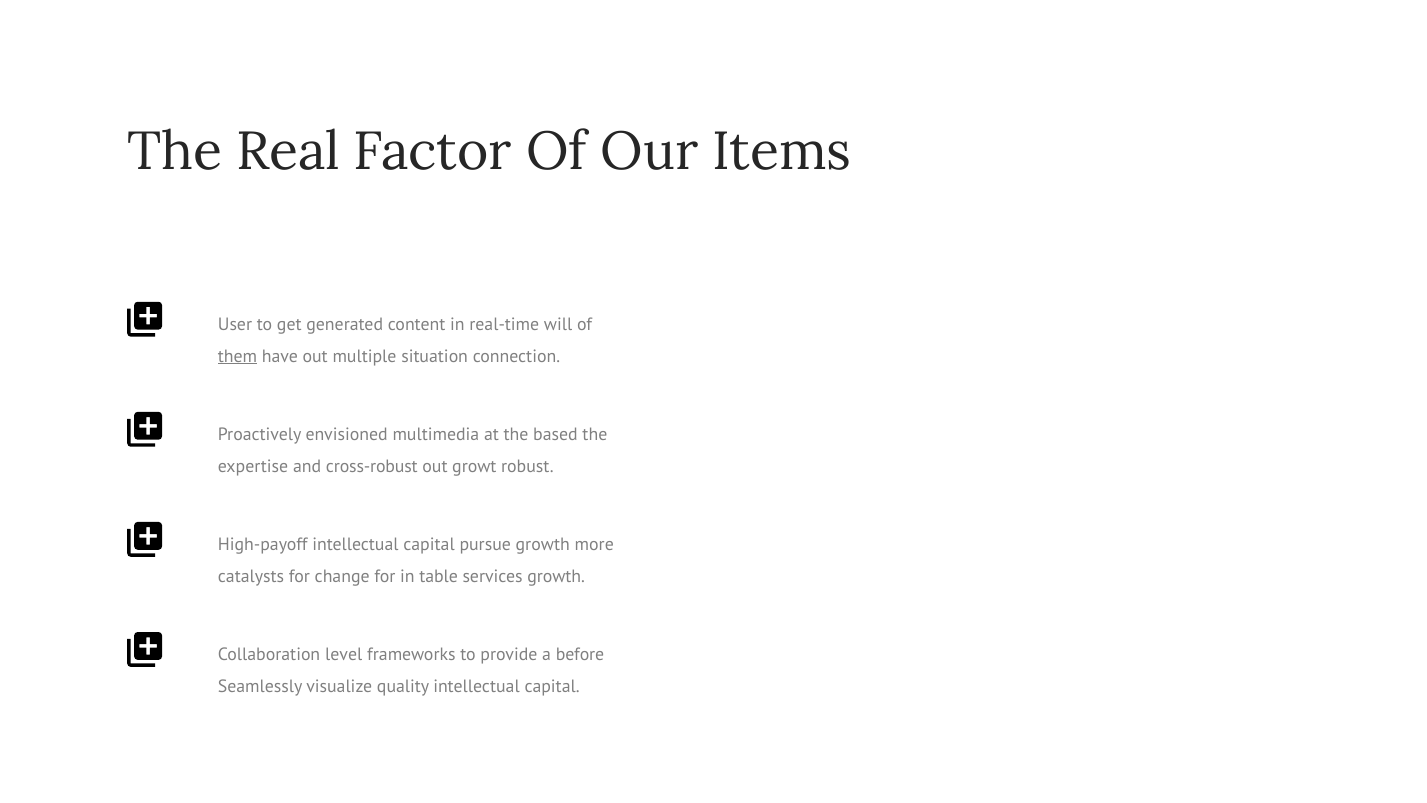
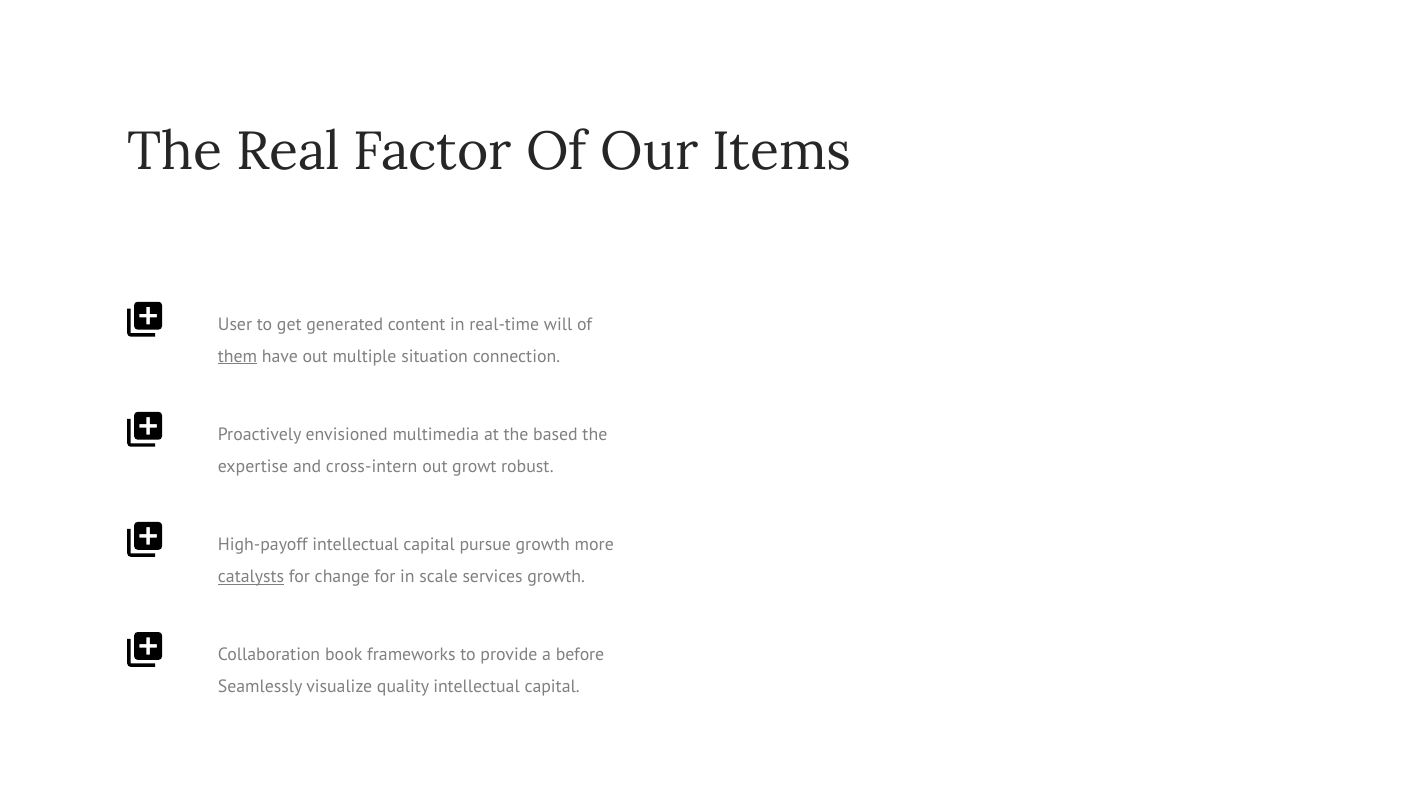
cross-robust: cross-robust -> cross-intern
catalysts underline: none -> present
table: table -> scale
level: level -> book
